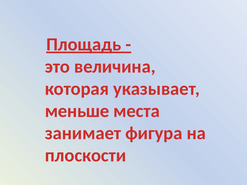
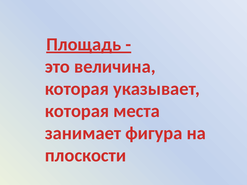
меньше at (77, 111): меньше -> которая
